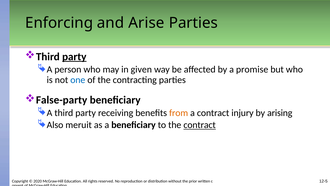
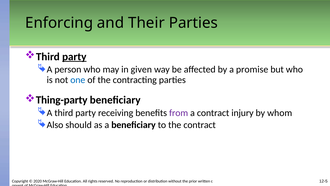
Arise: Arise -> Their
False-party: False-party -> Thing-party
from colour: orange -> purple
arising: arising -> whom
meruit: meruit -> should
contract at (200, 125) underline: present -> none
